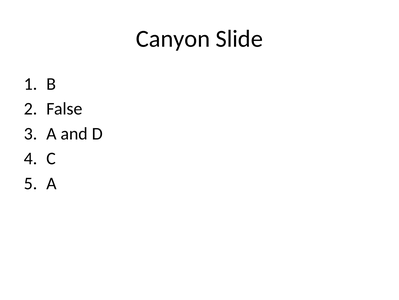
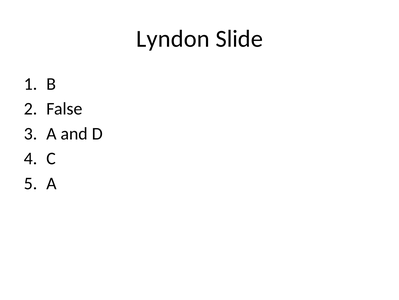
Canyon: Canyon -> Lyndon
